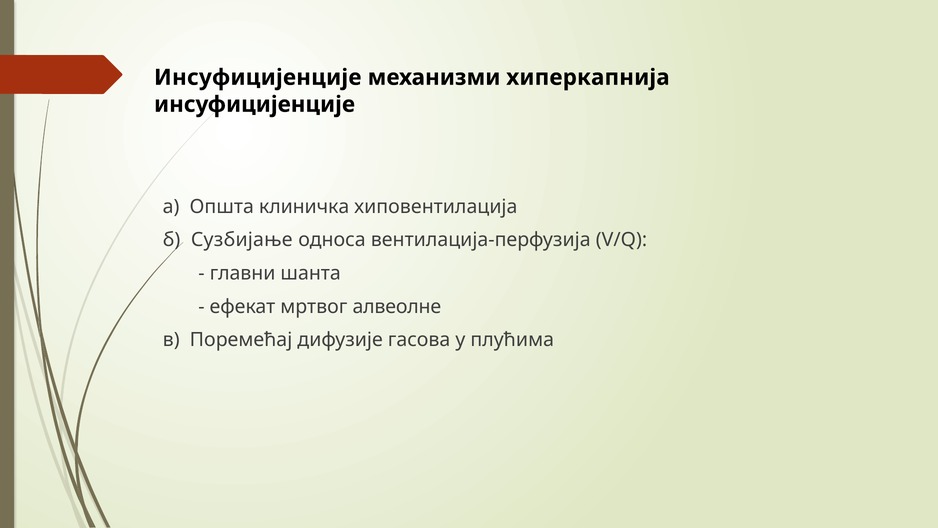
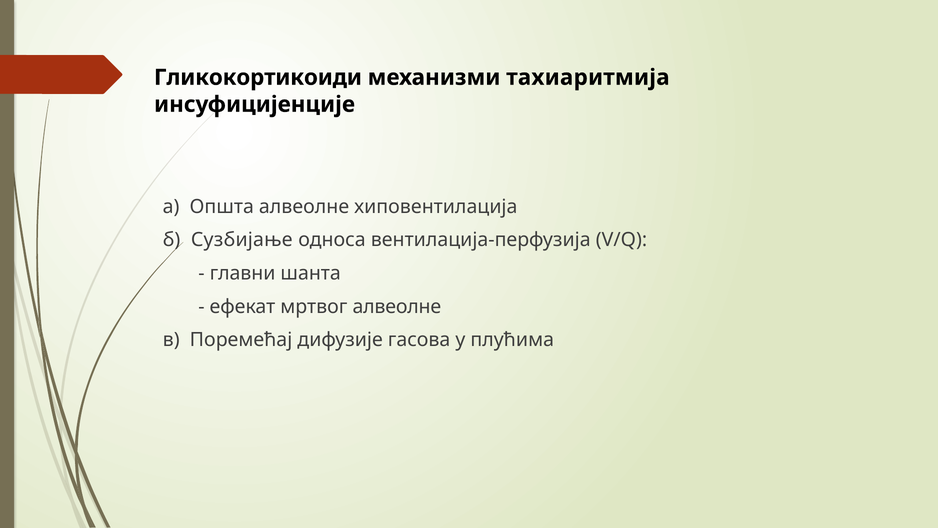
Инсуфицијенције at (258, 77): Инсуфицијенције -> Гликокортикоиди
хиперкапнија: хиперкапнија -> тахиаритмија
Општа клиничка: клиничка -> алвеолне
